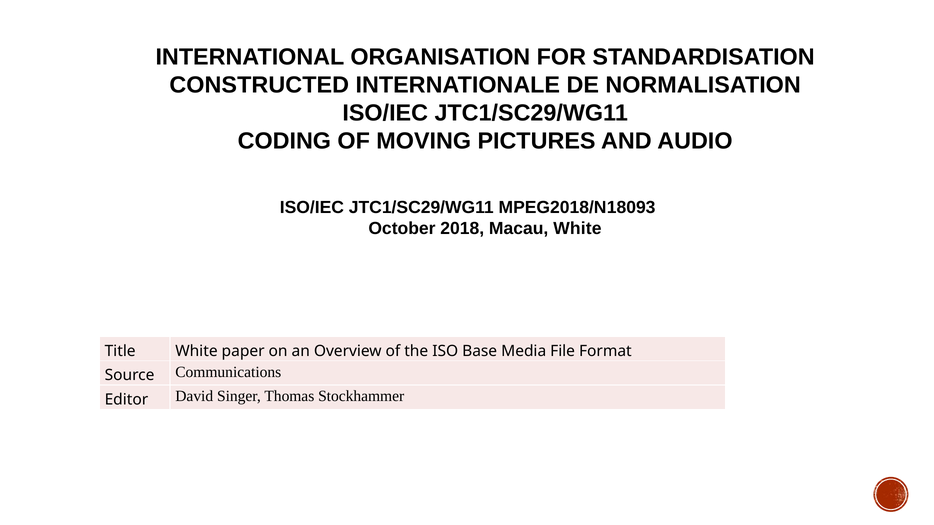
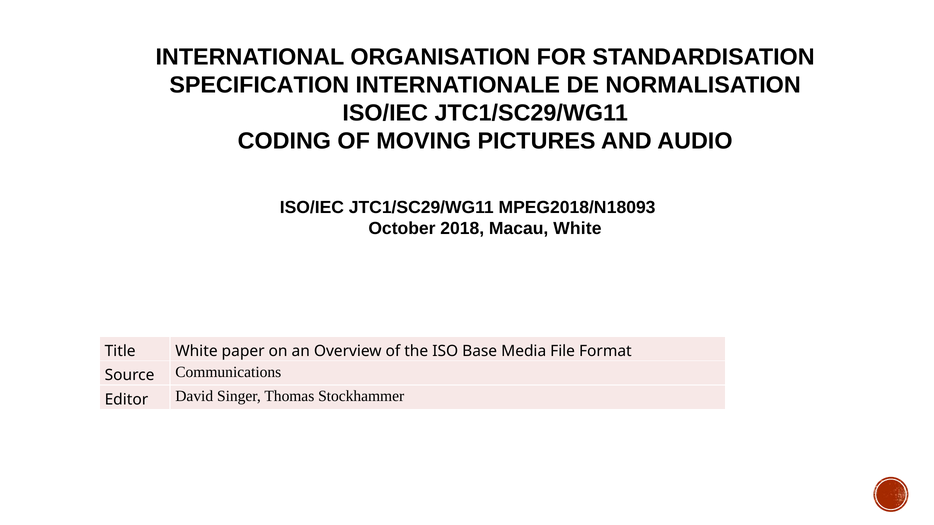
CONSTRUCTED: CONSTRUCTED -> SPECIFICATION
